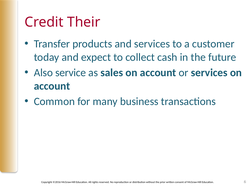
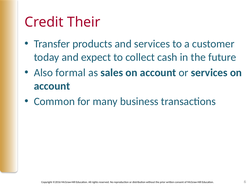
service: service -> formal
